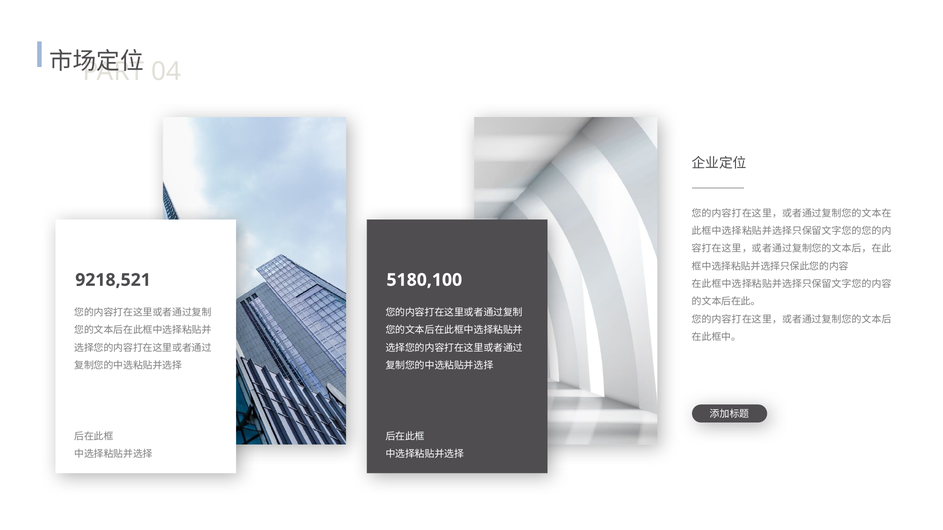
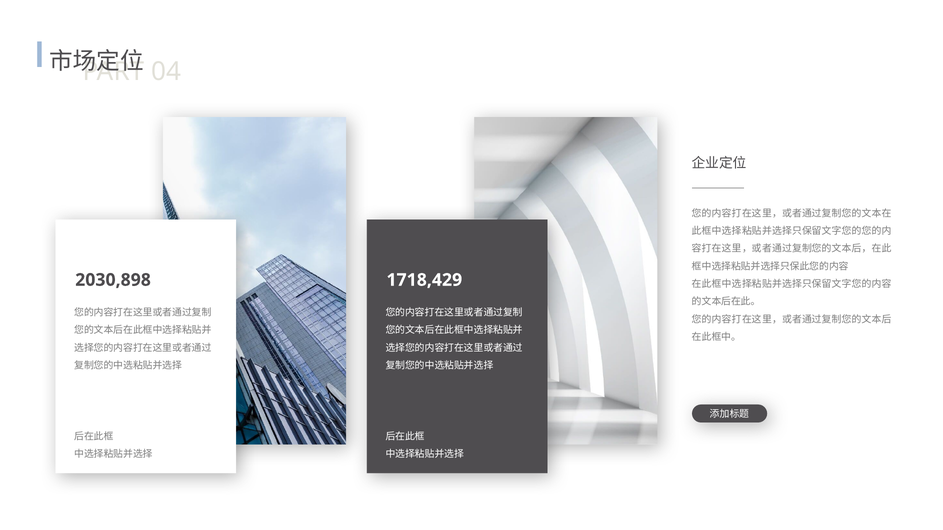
9218,521: 9218,521 -> 2030,898
5180,100: 5180,100 -> 1718,429
